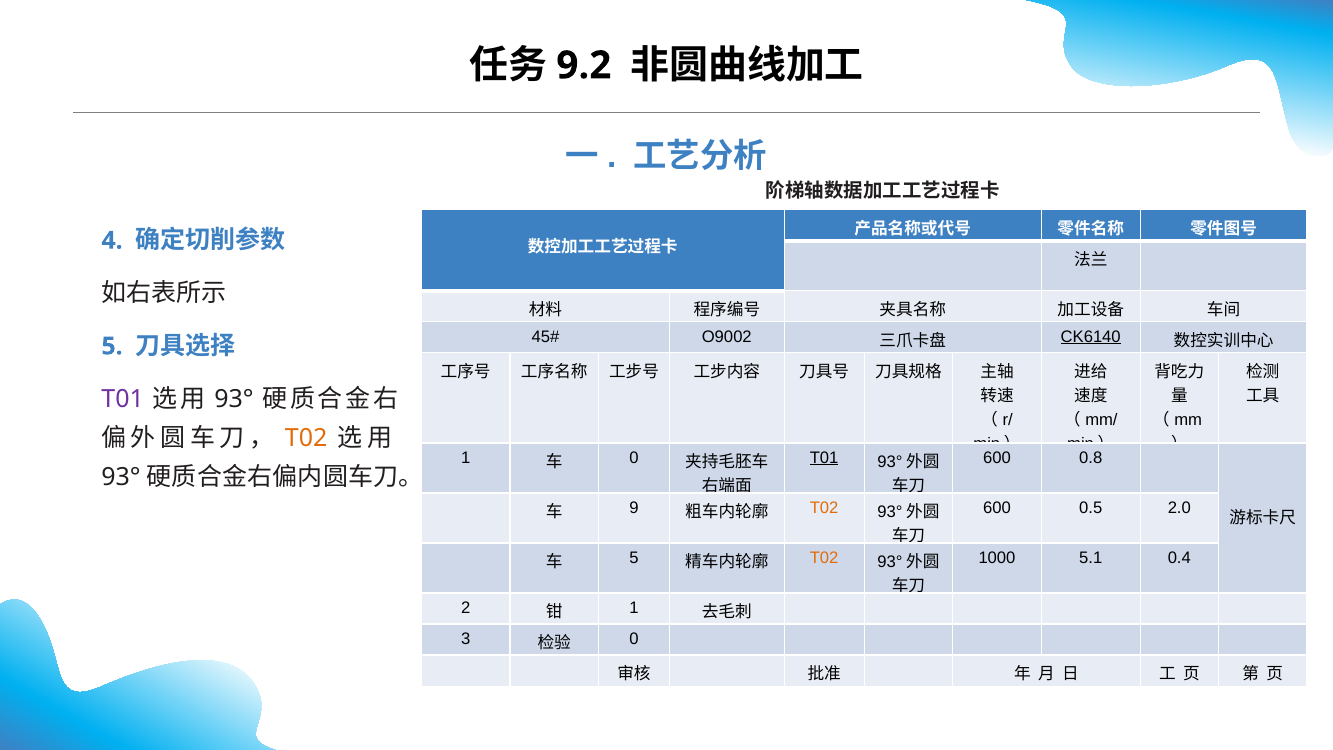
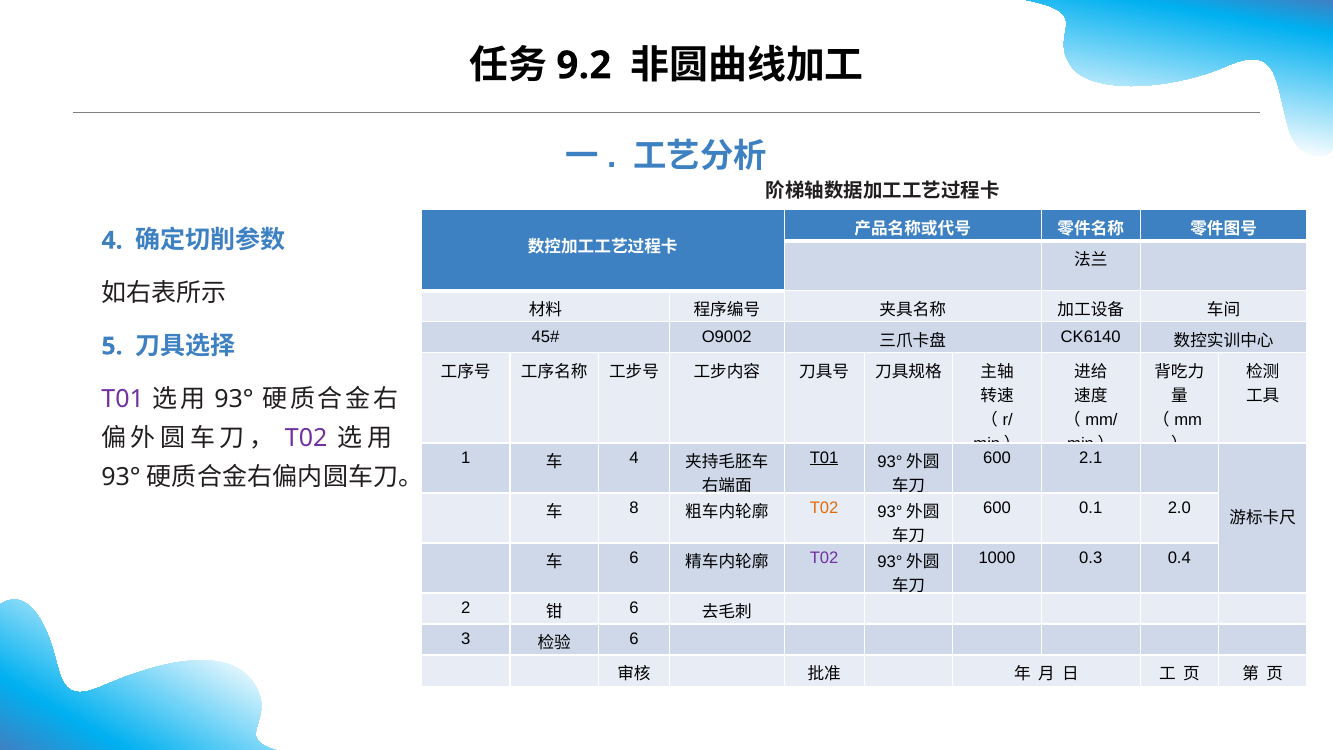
CK6140 underline: present -> none
T02 at (306, 438) colour: orange -> purple
0 at (634, 457): 0 -> 4
0.8: 0.8 -> 2.1
0.5: 0.5 -> 0.1
9: 9 -> 8
5.1: 5.1 -> 0.3
5 at (634, 558): 5 -> 6
T02 at (824, 558) colour: orange -> purple
1 at (634, 608): 1 -> 6
0 at (634, 639): 0 -> 6
